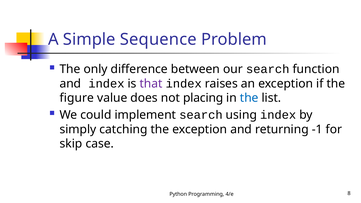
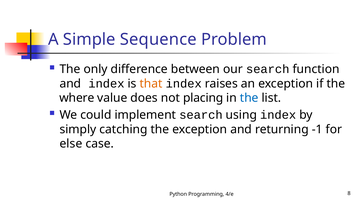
that colour: purple -> orange
figure: figure -> where
skip: skip -> else
